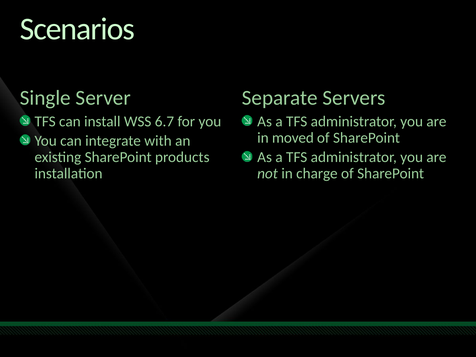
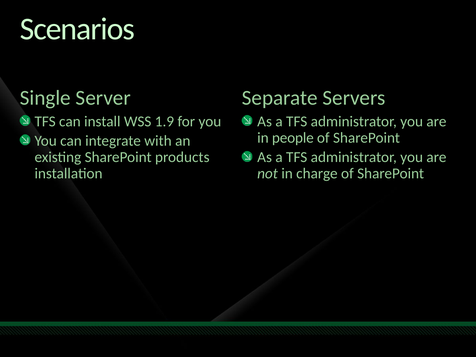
6.7: 6.7 -> 1.9
moved: moved -> people
